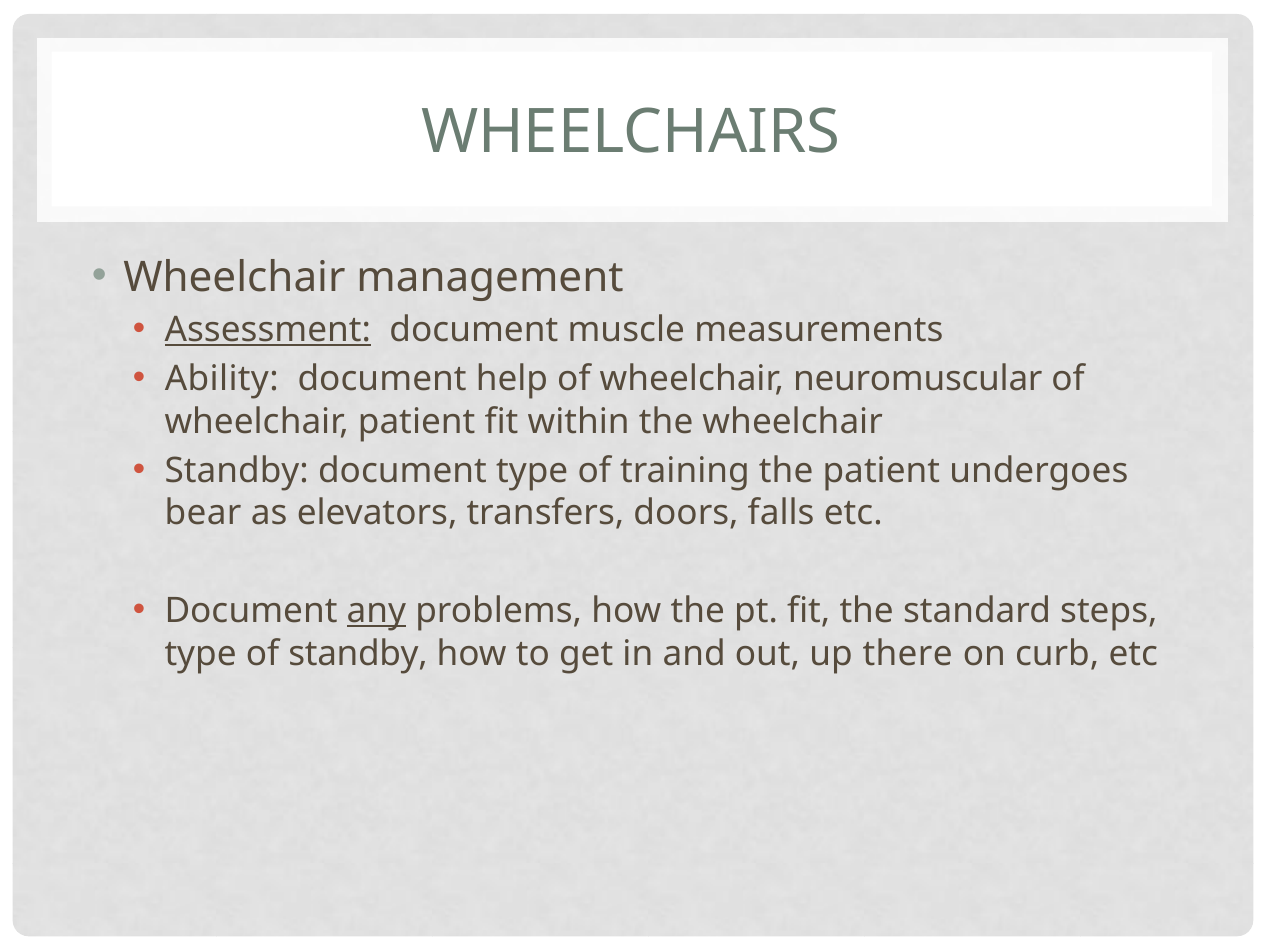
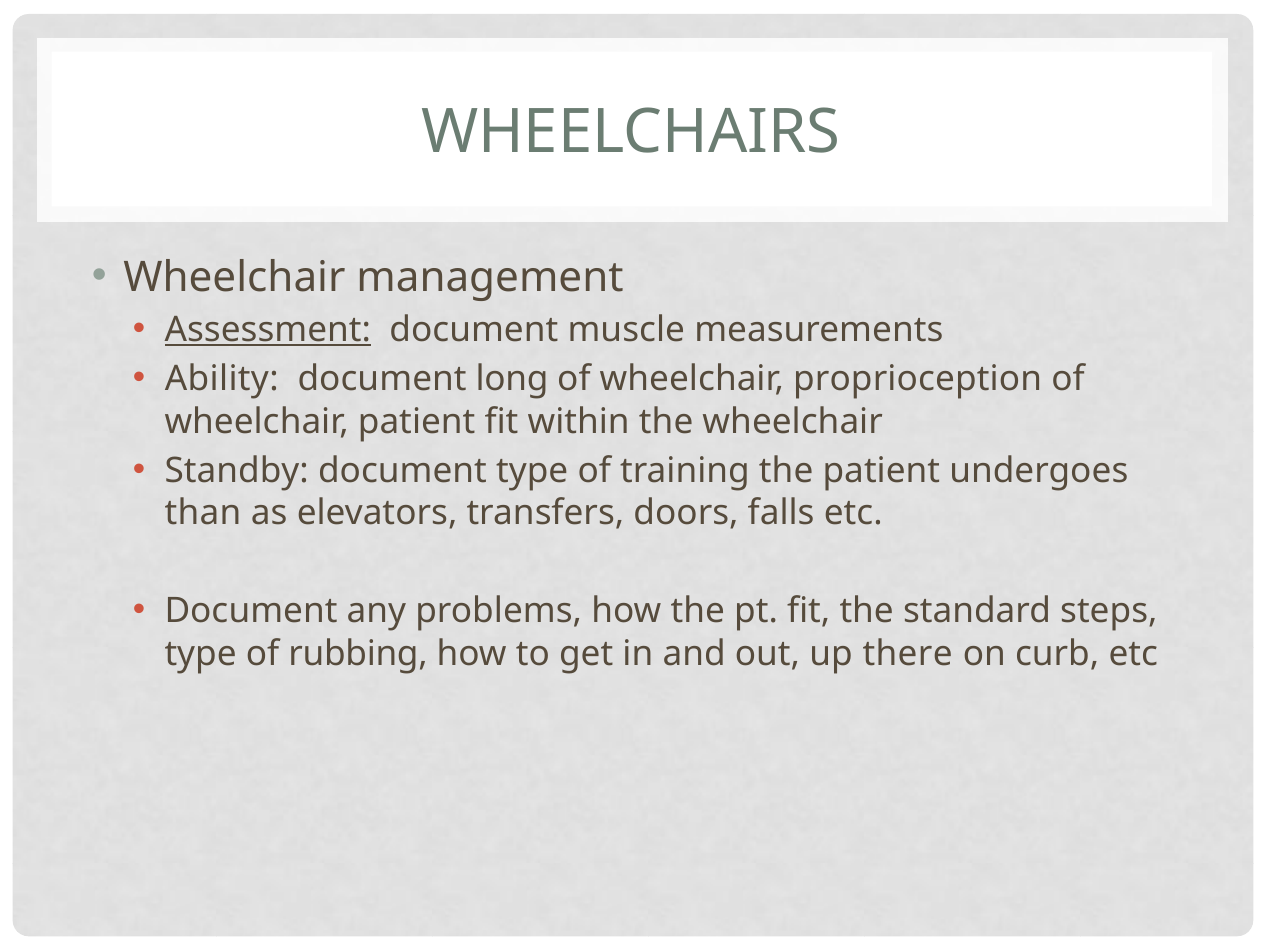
help: help -> long
neuromuscular: neuromuscular -> proprioception
bear: bear -> than
any underline: present -> none
of standby: standby -> rubbing
